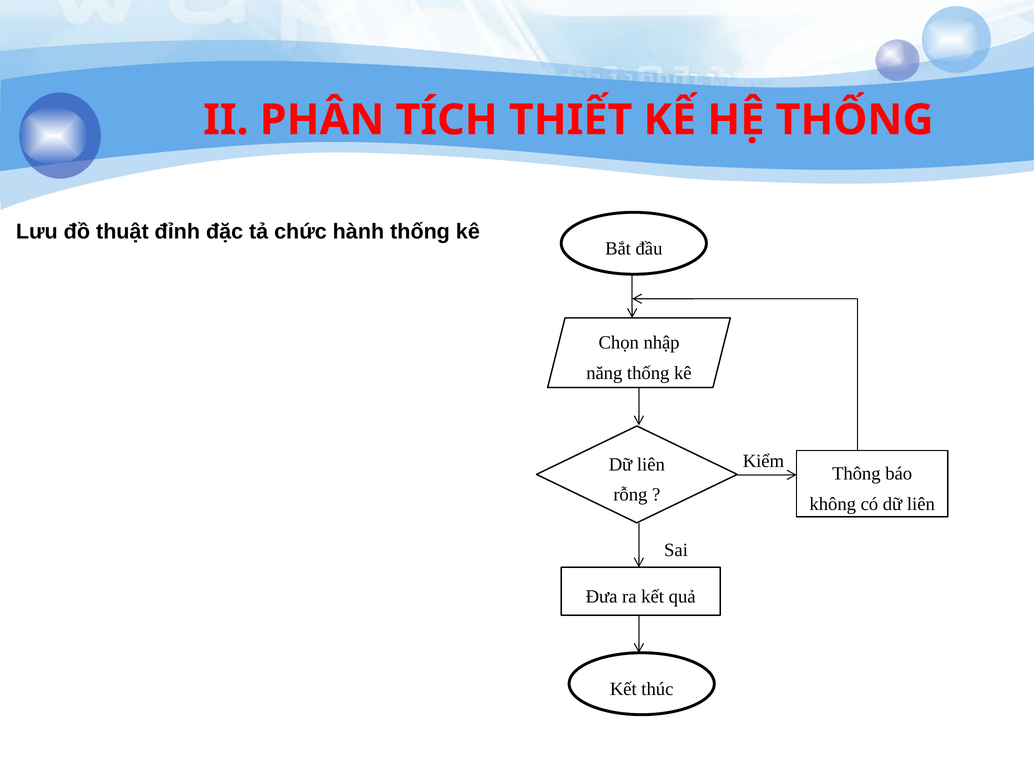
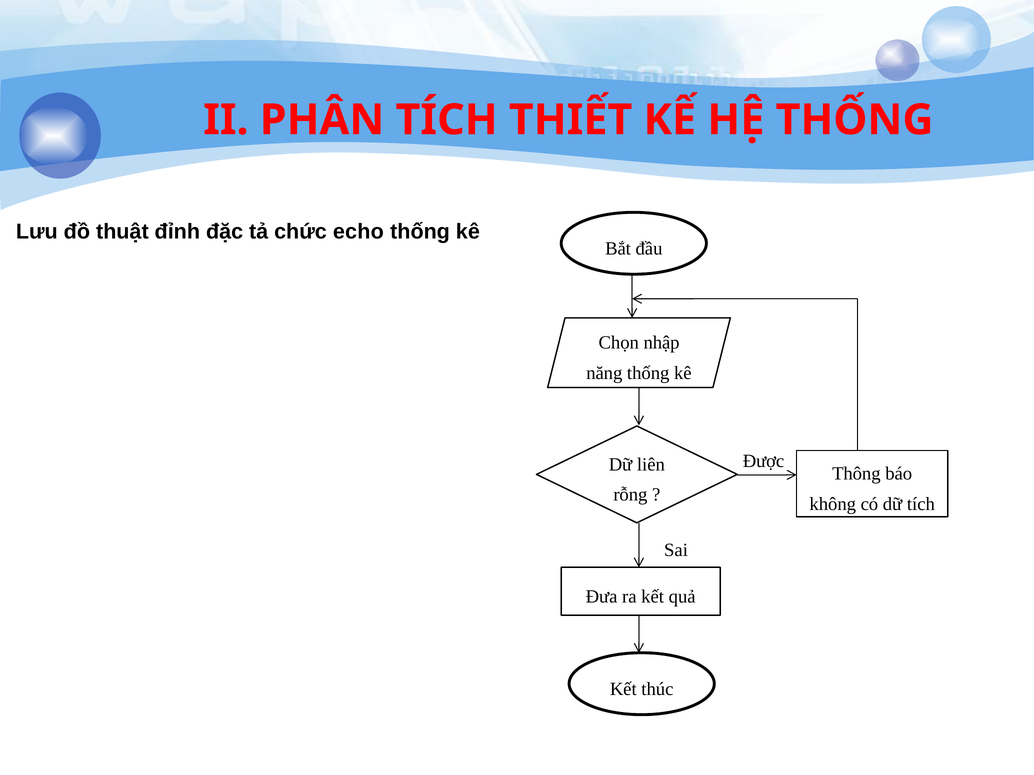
hành: hành -> echo
Kiểm: Kiểm -> Được
có dữ liên: liên -> tích
